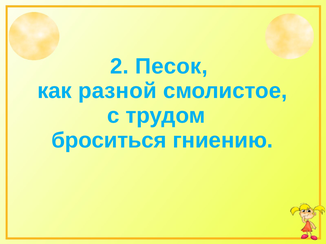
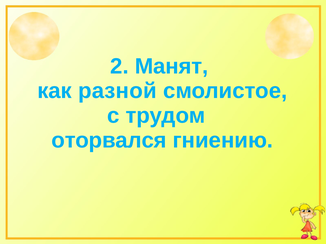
Песок: Песок -> Манят
броситься: броситься -> оторвался
